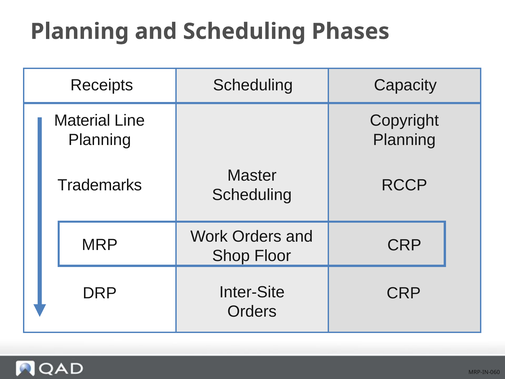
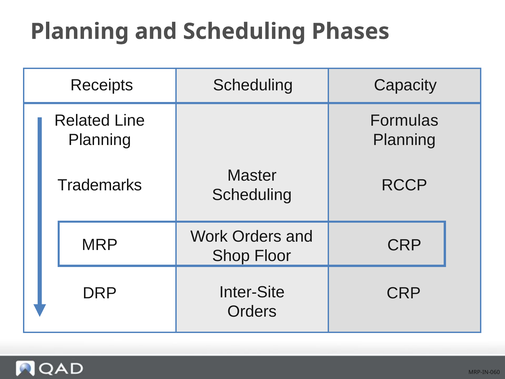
Material: Material -> Related
Copyright: Copyright -> Formulas
